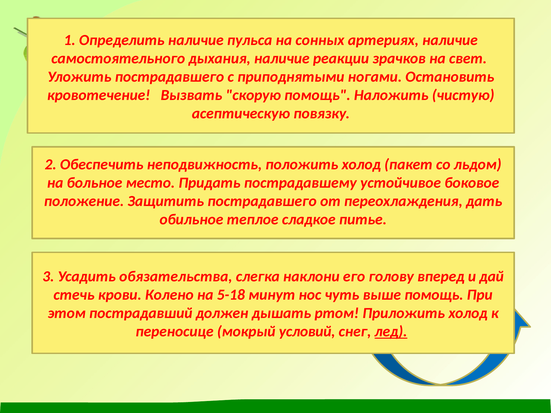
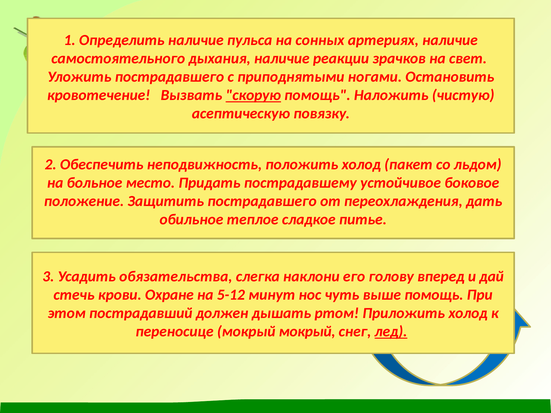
скорую underline: none -> present
Колено: Колено -> Охране
5-18: 5-18 -> 5-12
мокрый условий: условий -> мокрый
